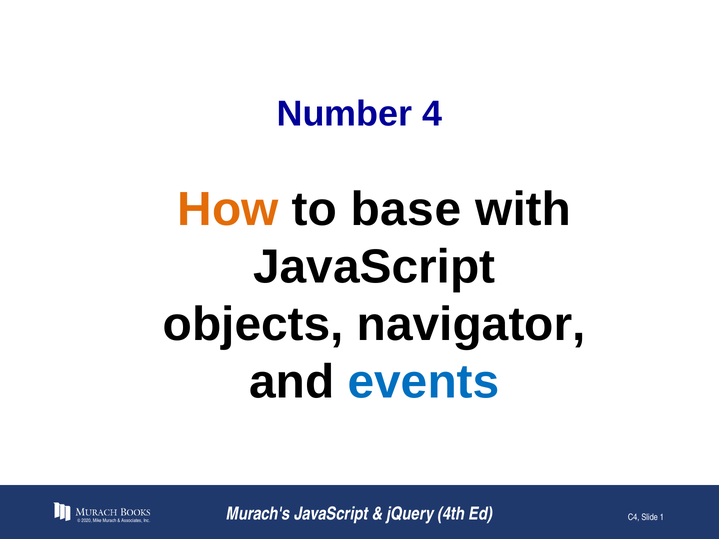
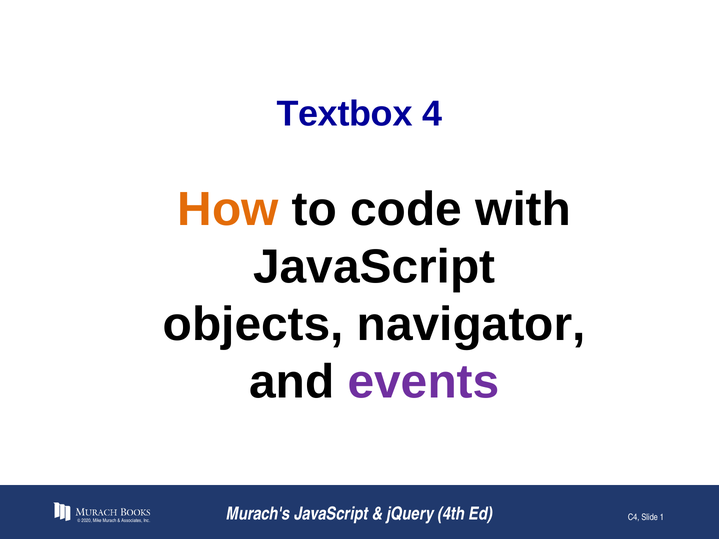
Number: Number -> Textbox
base: base -> code
events colour: blue -> purple
